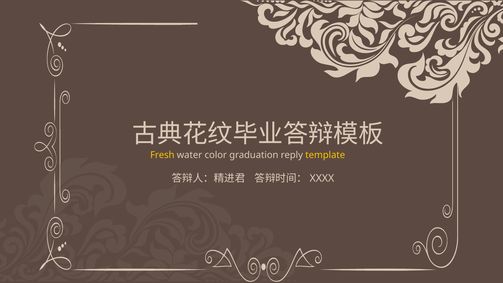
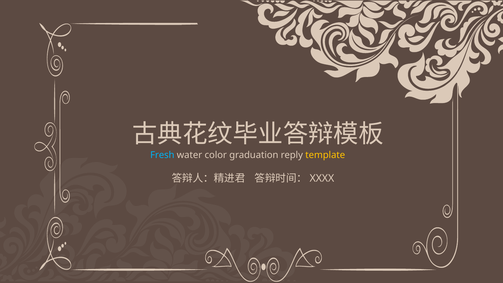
Fresh colour: yellow -> light blue
